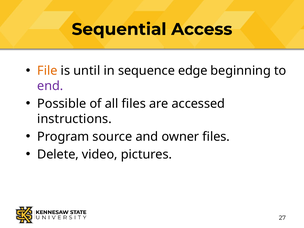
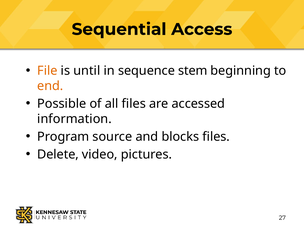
edge: edge -> stem
end colour: purple -> orange
instructions: instructions -> information
owner: owner -> blocks
